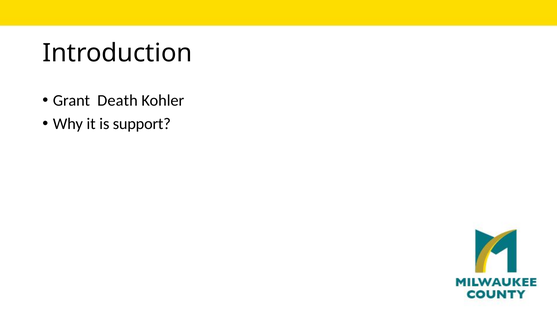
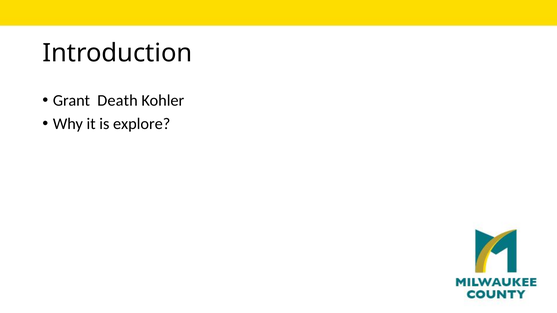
support: support -> explore
